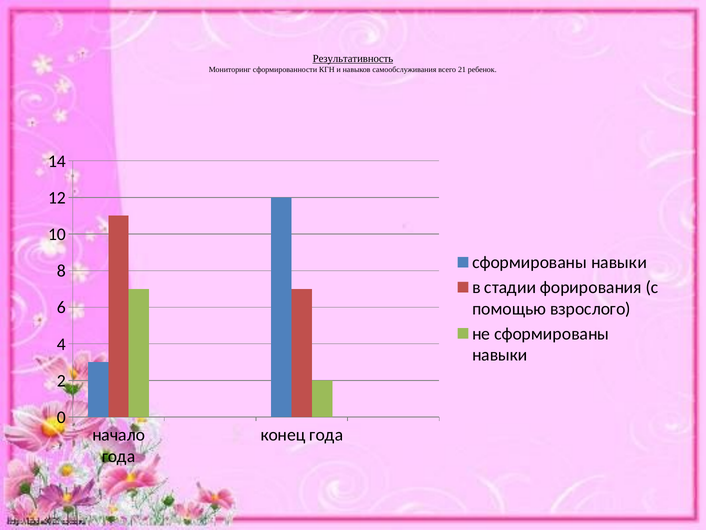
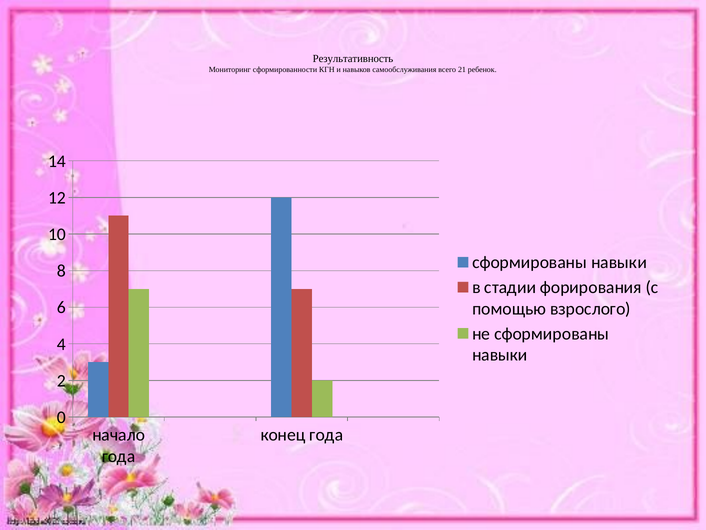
Результативность underline: present -> none
